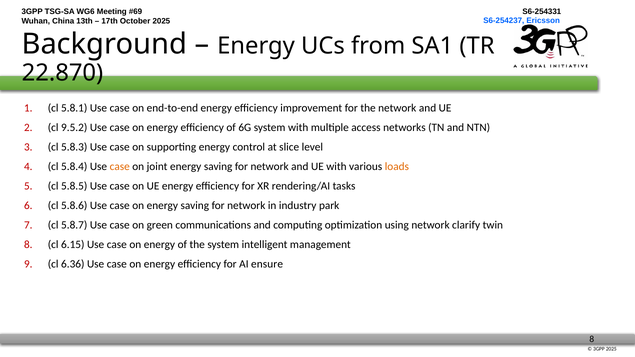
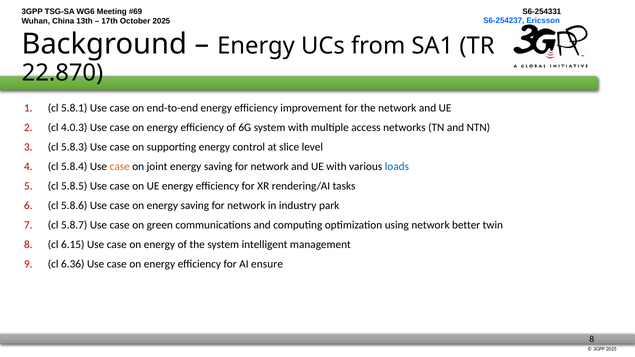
9.5.2: 9.5.2 -> 4.0.3
loads colour: orange -> blue
clarify: clarify -> better
